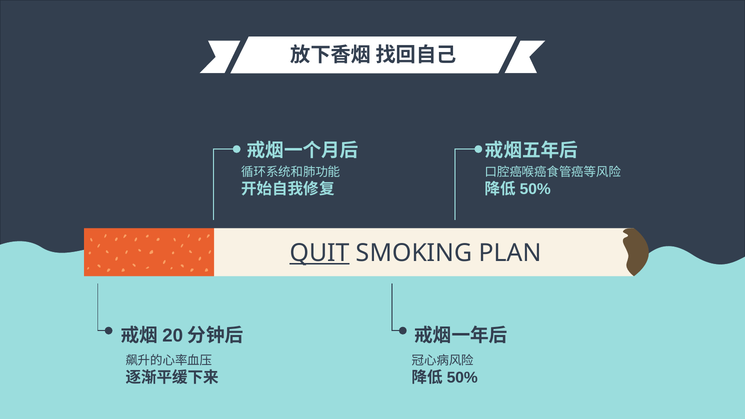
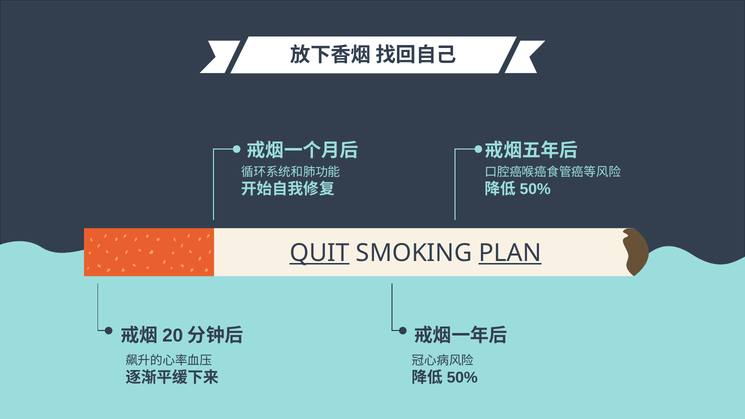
PLAN underline: none -> present
